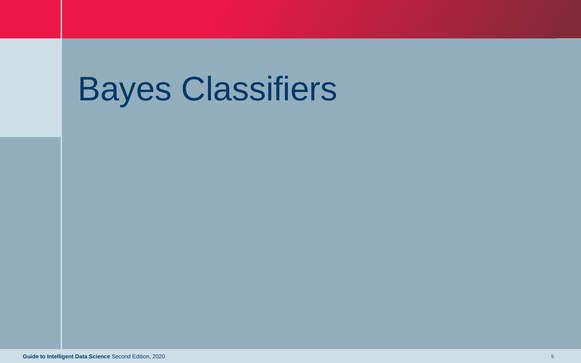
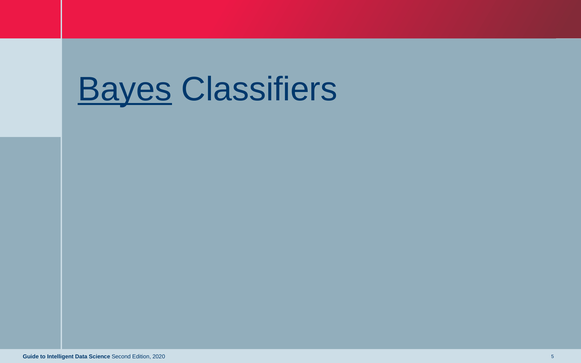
Bayes underline: none -> present
